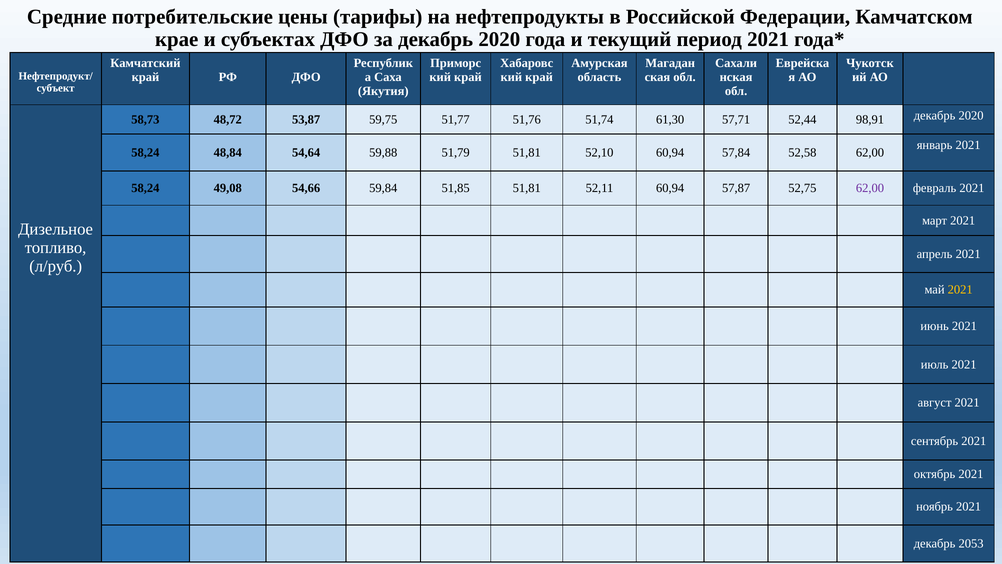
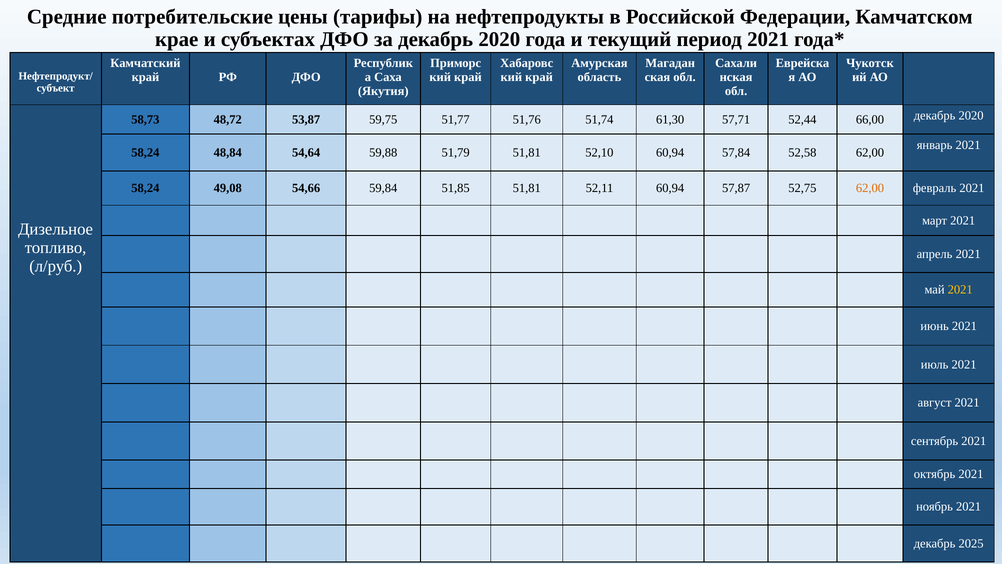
98,91: 98,91 -> 66,00
62,00 at (870, 188) colour: purple -> orange
2053: 2053 -> 2025
